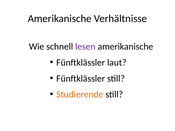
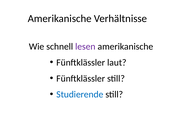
Studierende colour: orange -> blue
